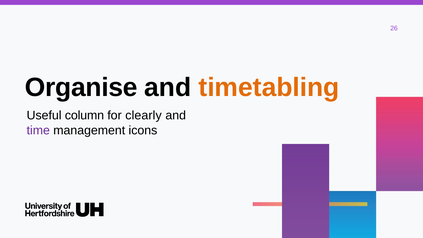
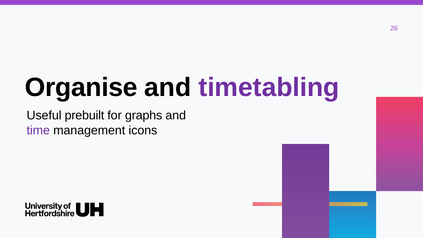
timetabling colour: orange -> purple
column: column -> prebuilt
clearly: clearly -> graphs
